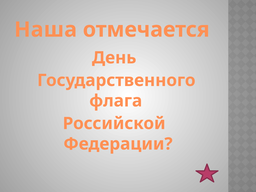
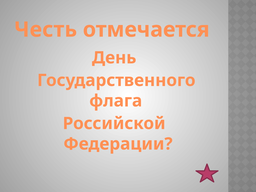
Наша: Наша -> Честь
